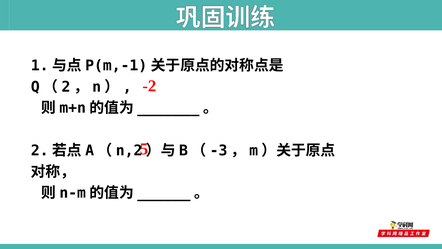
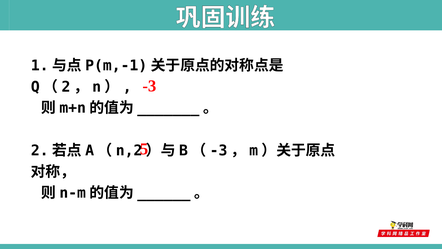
-2: -2 -> -3
